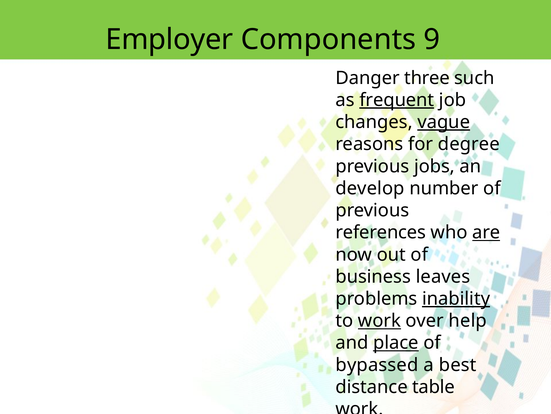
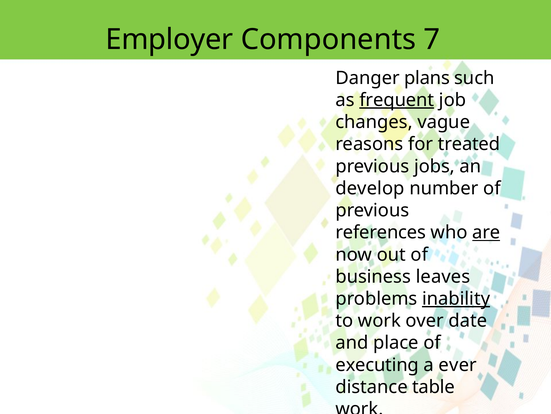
9: 9 -> 7
three: three -> plans
vague underline: present -> none
degree: degree -> treated
work at (379, 320) underline: present -> none
help: help -> date
place underline: present -> none
bypassed: bypassed -> executing
best: best -> ever
